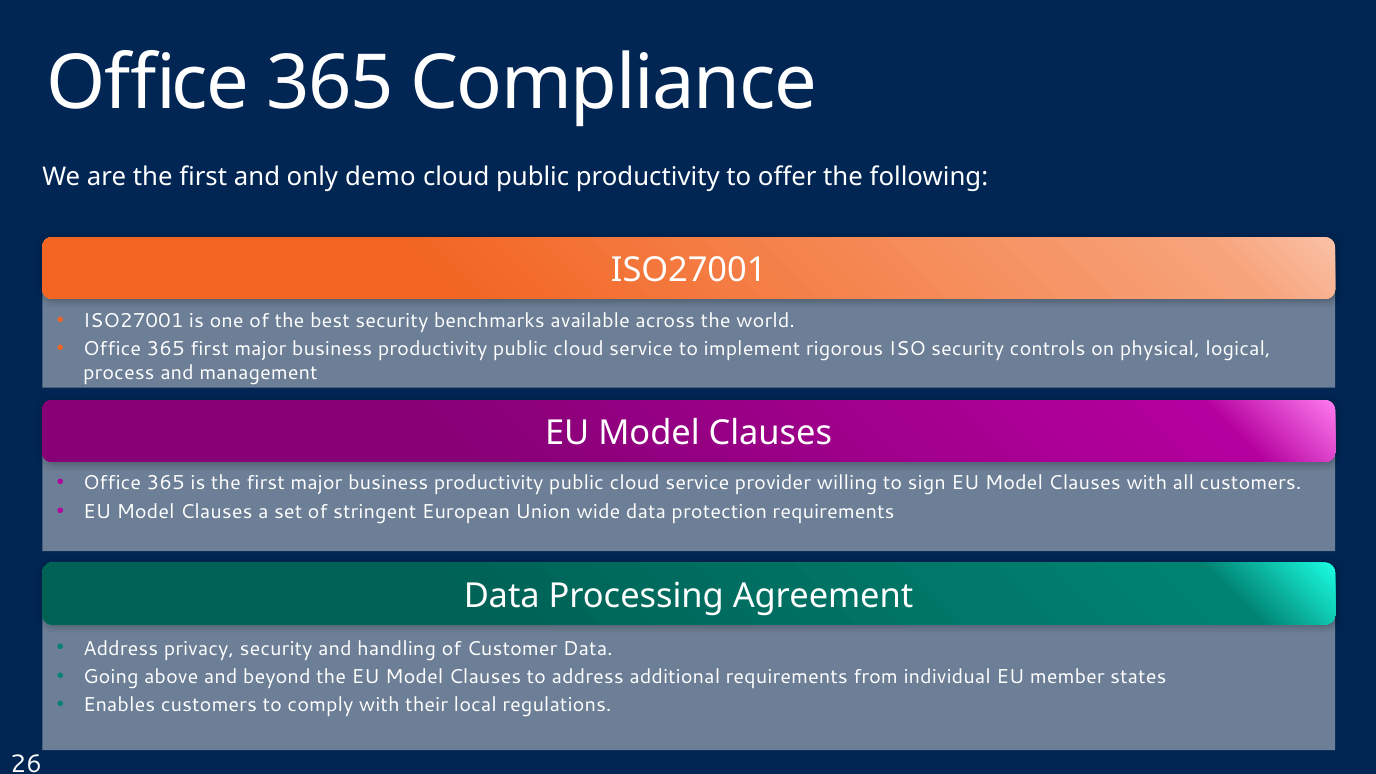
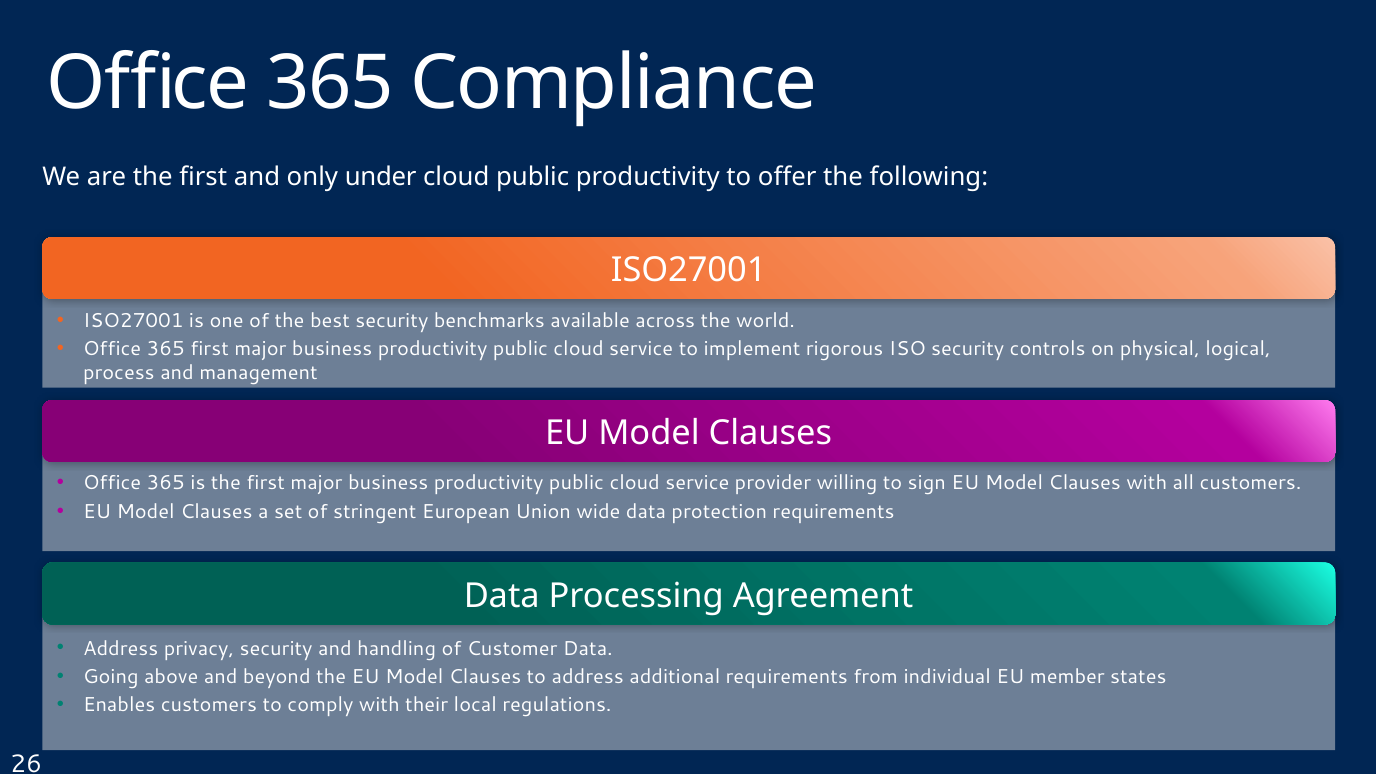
demo: demo -> under
